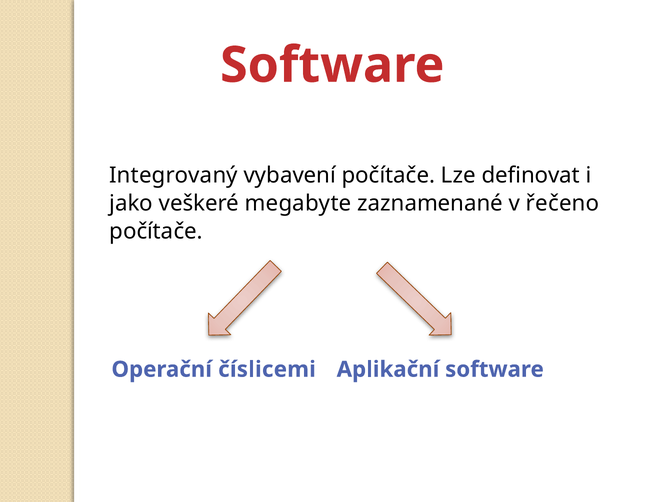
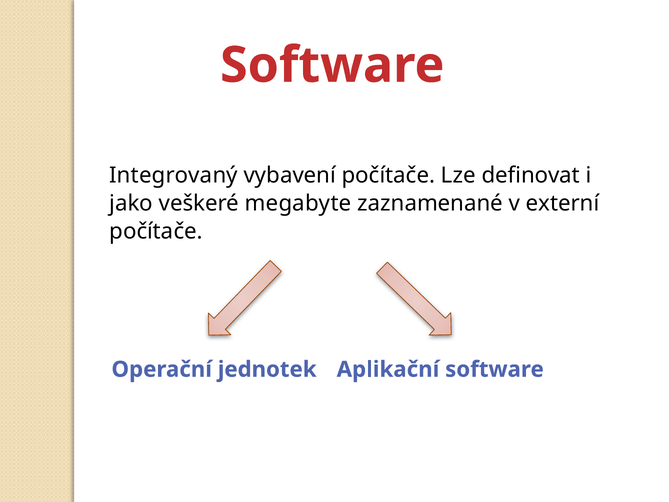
řečeno: řečeno -> externí
číslicemi: číslicemi -> jednotek
